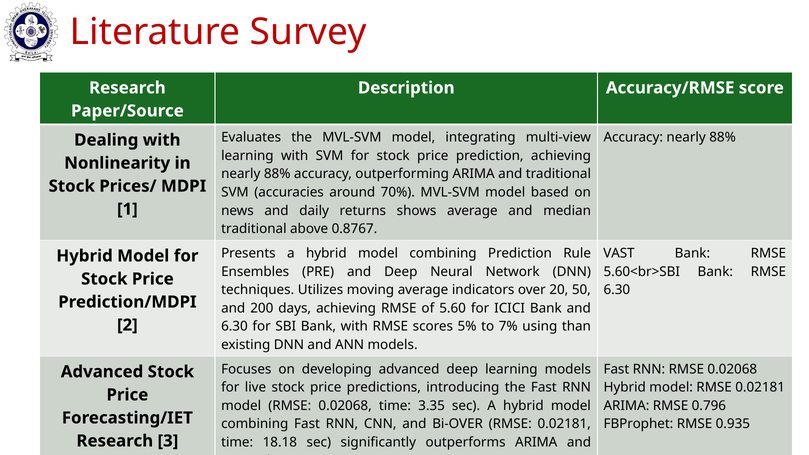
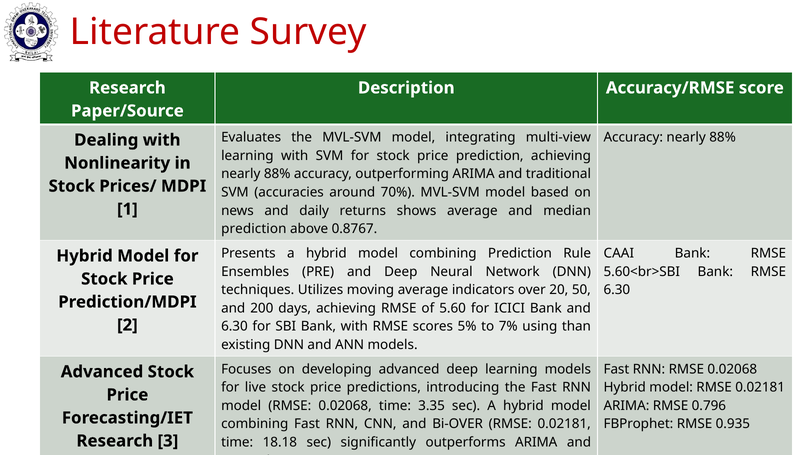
traditional at (254, 229): traditional -> prediction
VAST: VAST -> CAAI
